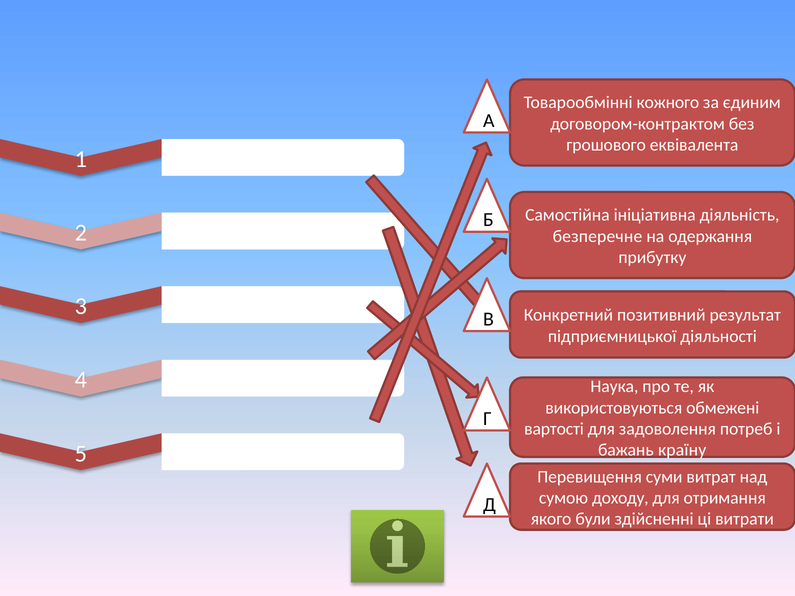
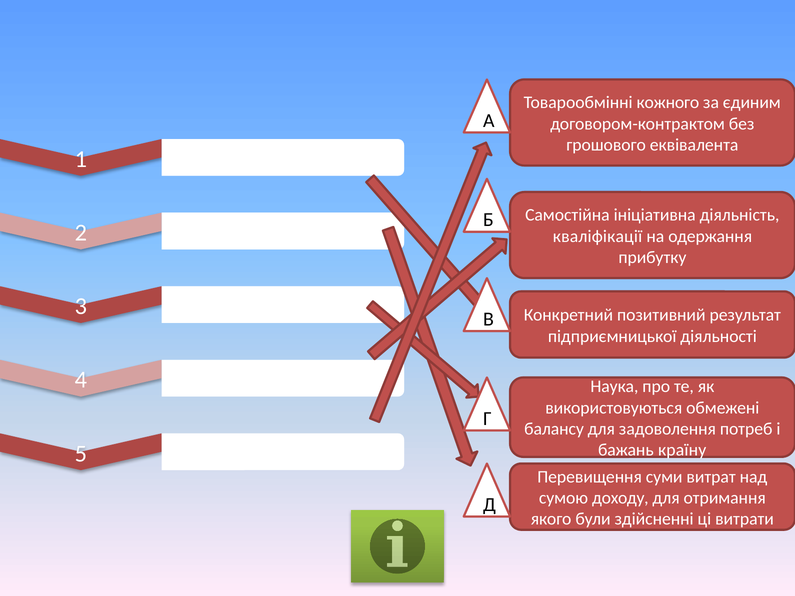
безперечне: безперечне -> кваліфікації
вартості: вартості -> балансу
